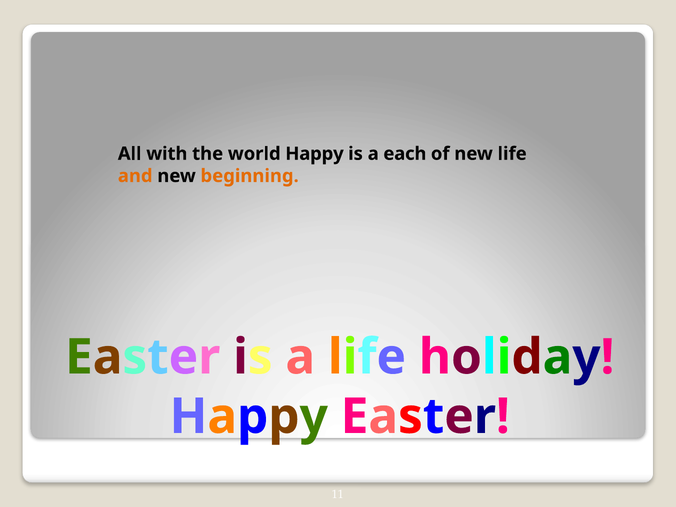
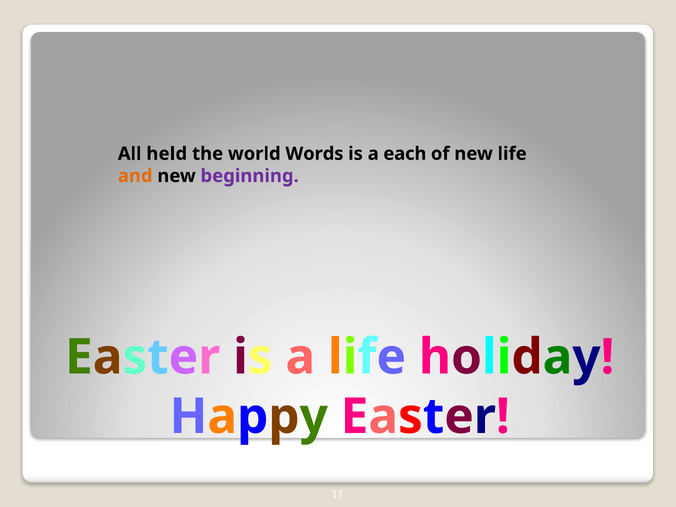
with: with -> held
world Happy: Happy -> Words
beginning colour: orange -> purple
